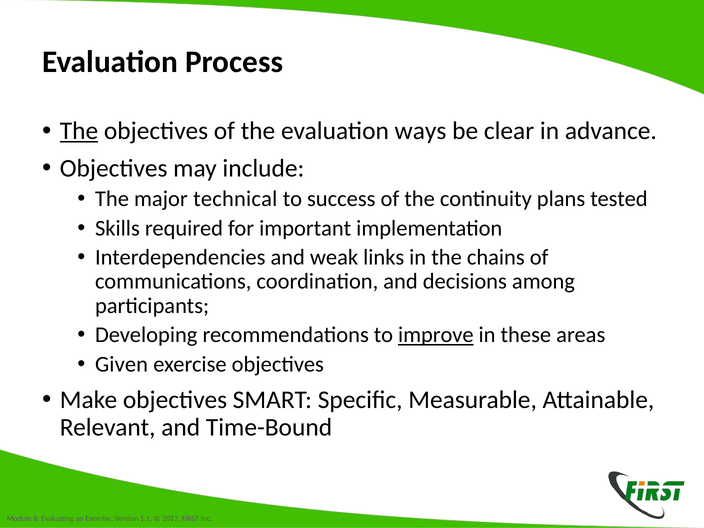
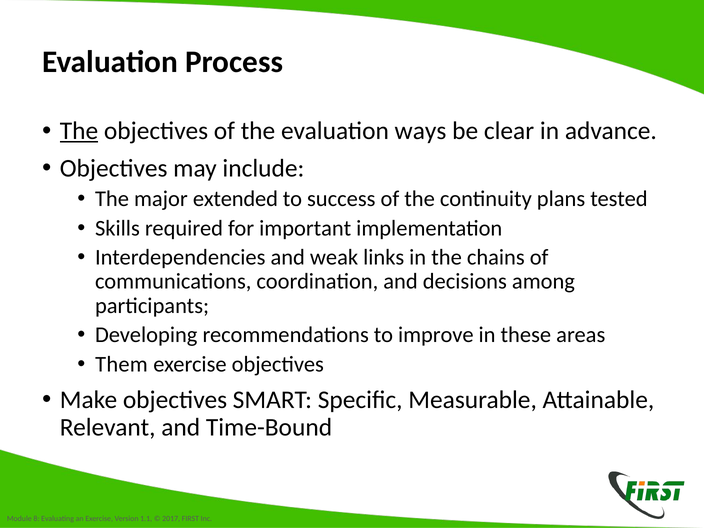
technical: technical -> extended
improve underline: present -> none
Given: Given -> Them
